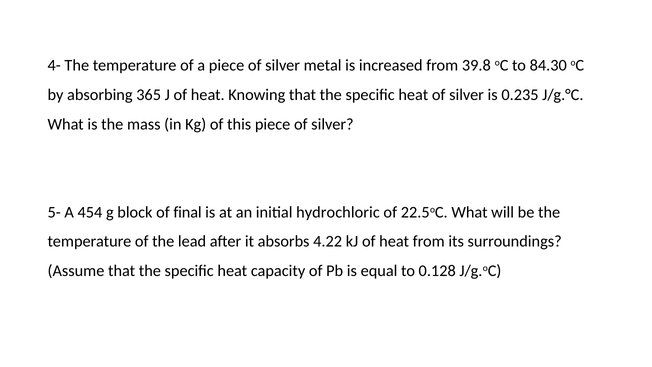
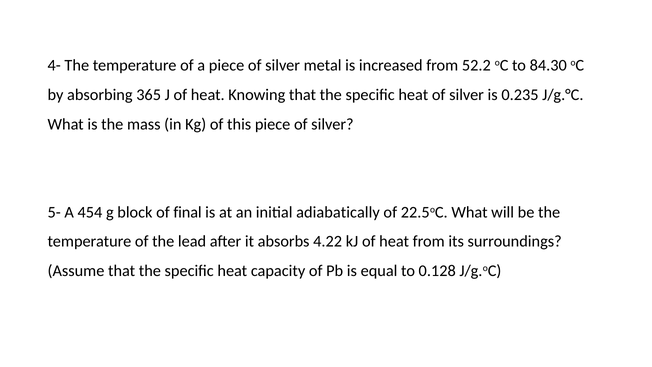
39.8: 39.8 -> 52.2
hydrochloric: hydrochloric -> adiabatically
